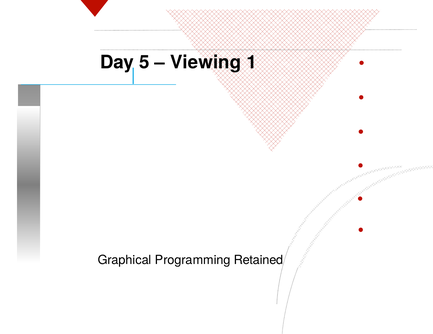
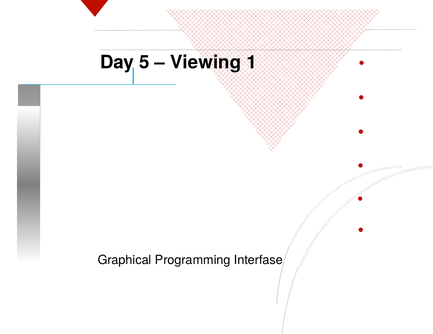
Retained: Retained -> Interfase
